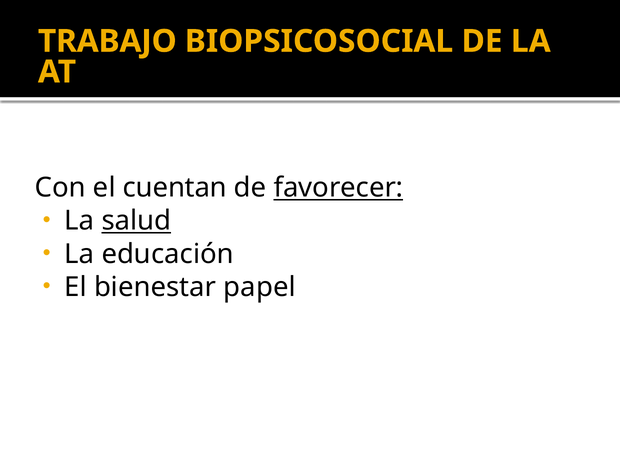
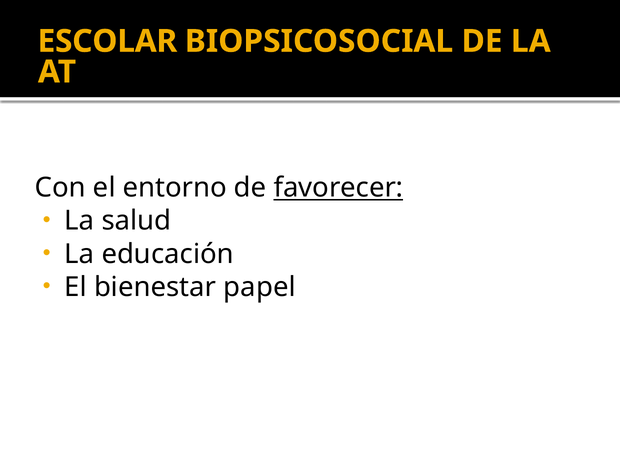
TRABAJO: TRABAJO -> ESCOLAR
cuentan: cuentan -> entorno
salud underline: present -> none
